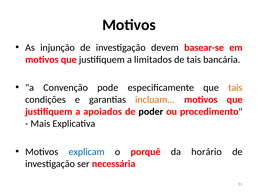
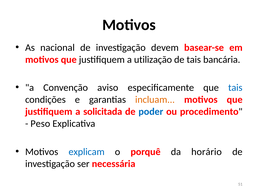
injunção: injunção -> nacional
limitados: limitados -> utilização
pode: pode -> aviso
tais at (235, 88) colour: orange -> blue
apoiados: apoiados -> solicitada
poder colour: black -> blue
Mais: Mais -> Peso
